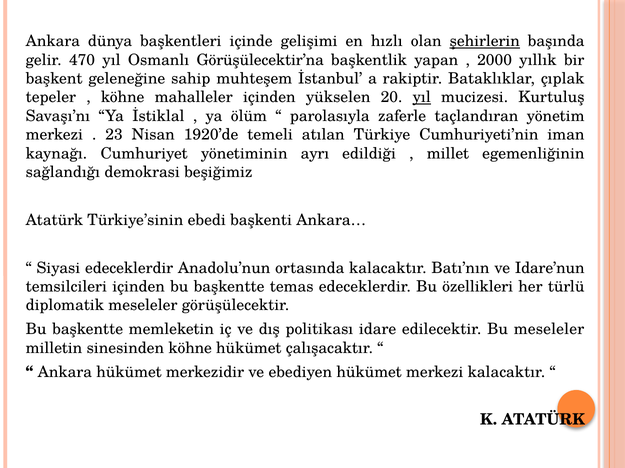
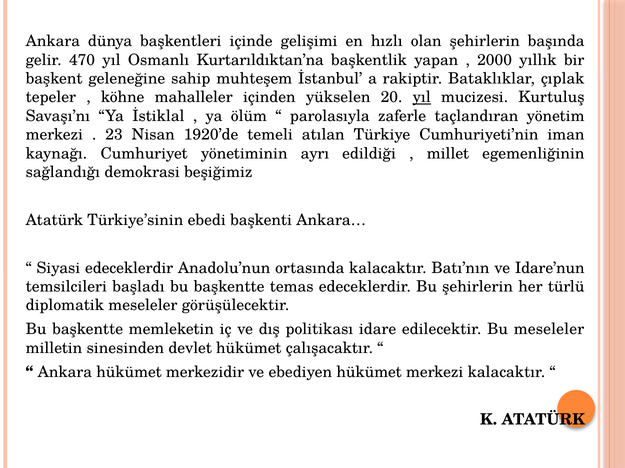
şehirlerin at (485, 41) underline: present -> none
Görüşülecektir’na: Görüşülecektir’na -> Kurtarıldıktan’na
temsilcileri içinden: içinden -> başladı
Bu özellikleri: özellikleri -> şehirlerin
sinesinden köhne: köhne -> devlet
